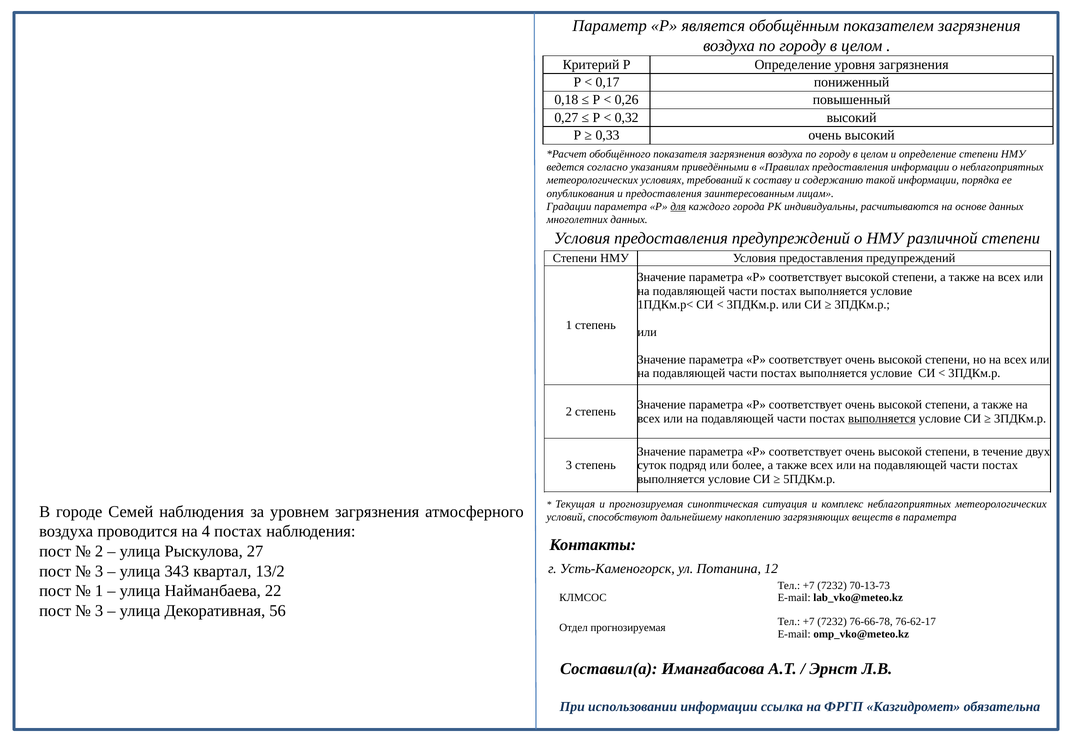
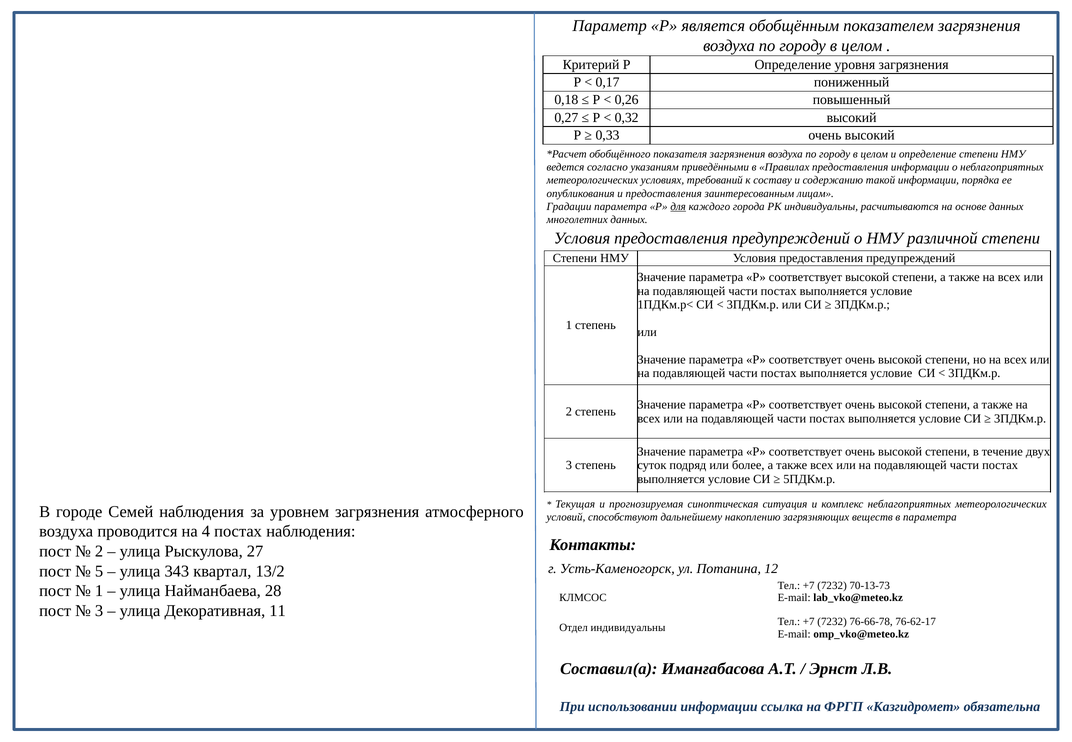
выполняется at (882, 419) underline: present -> none
3 at (99, 571): 3 -> 5
22: 22 -> 28
56: 56 -> 11
Отдел прогнозируемая: прогнозируемая -> индивидуальны
